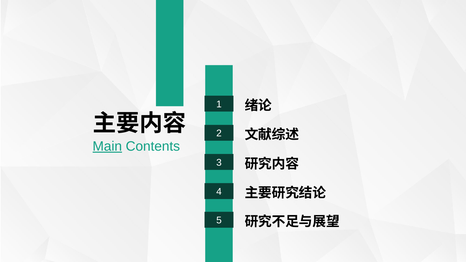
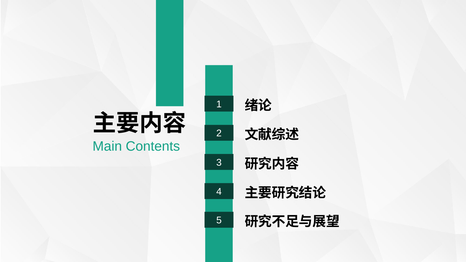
Main underline: present -> none
